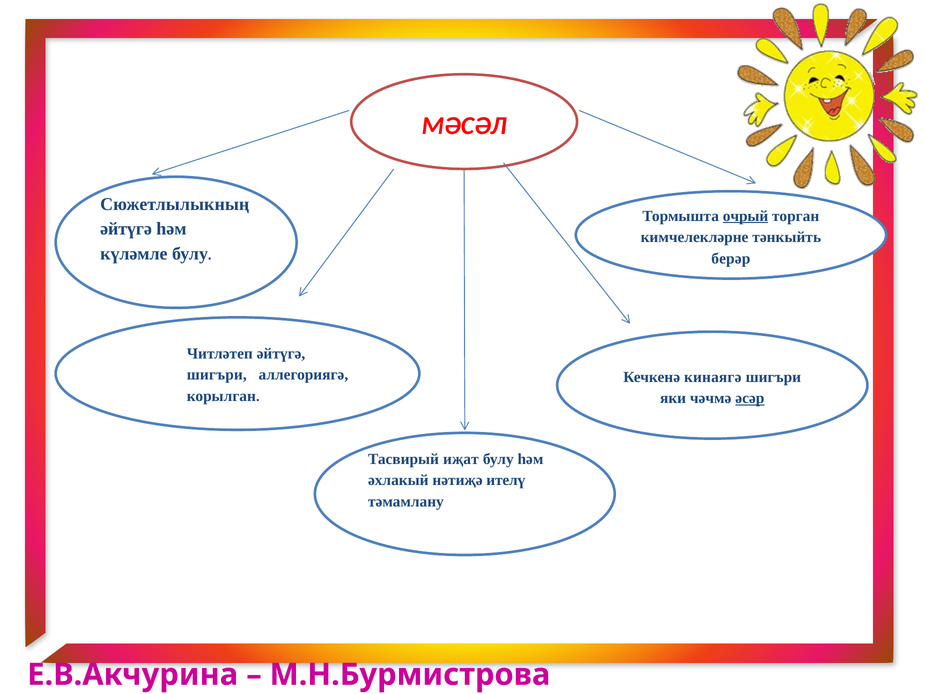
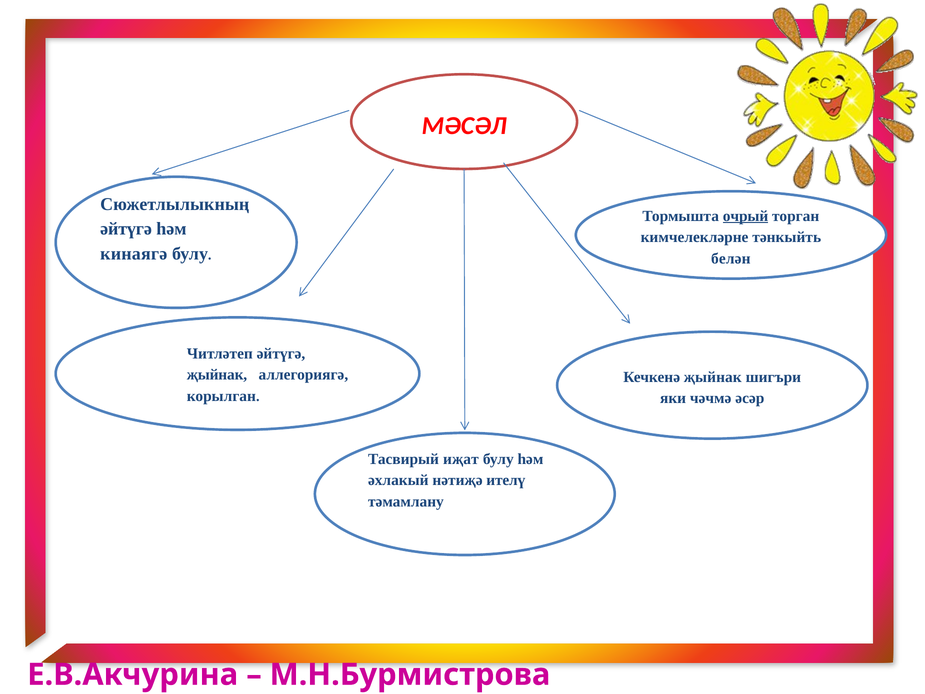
күләмле: күләмле -> кинаягә
берәр: берәр -> белән
шигъри at (217, 375): шигъри -> җыйнак
Кечкенә кинаягә: кинаягә -> җыйнак
әсәр underline: present -> none
